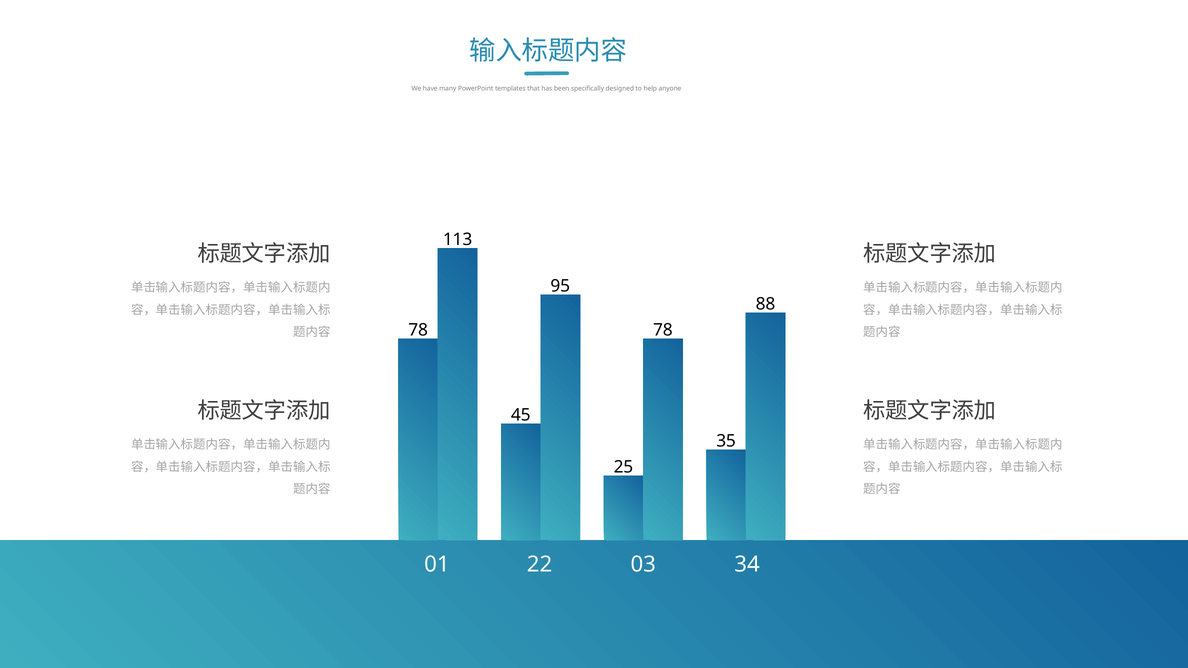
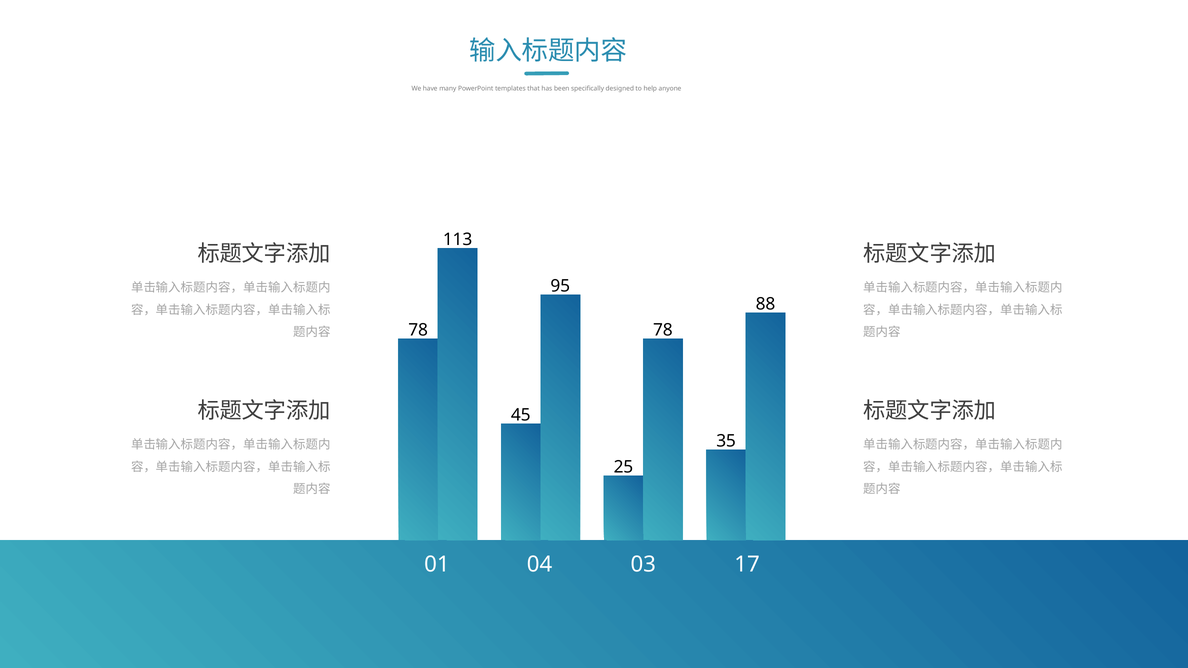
22: 22 -> 04
34: 34 -> 17
